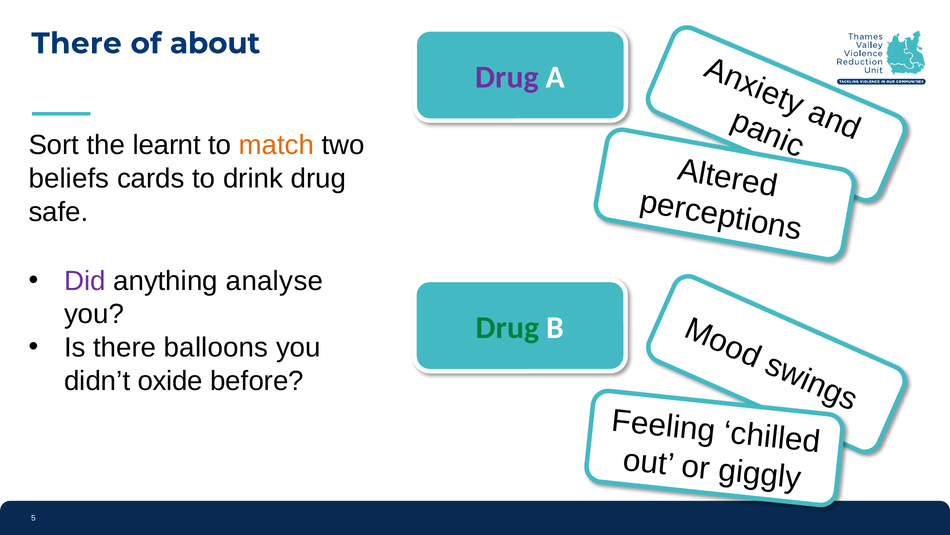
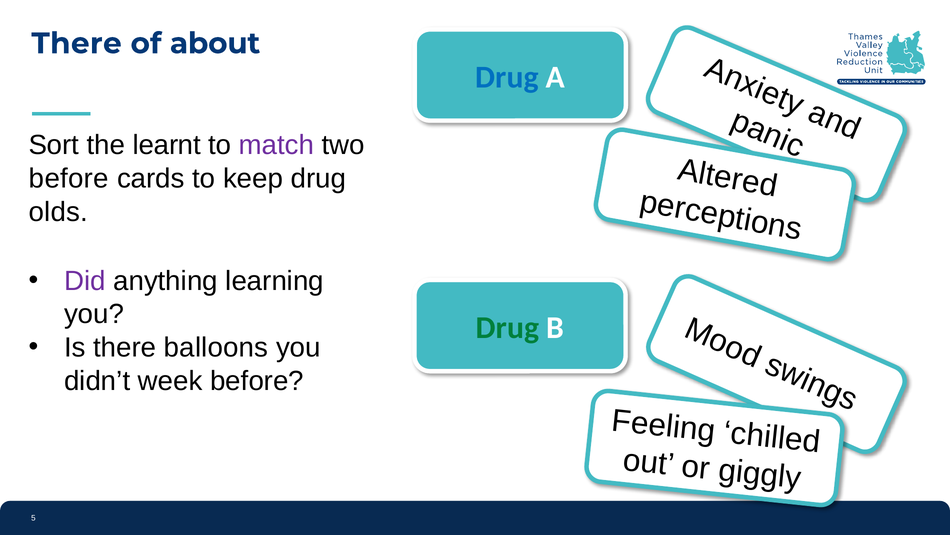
Drug at (507, 77) colour: purple -> blue
match colour: orange -> purple
beliefs at (69, 178): beliefs -> before
drink: drink -> keep
safe: safe -> olds
analyse: analyse -> learning
oxide: oxide -> week
